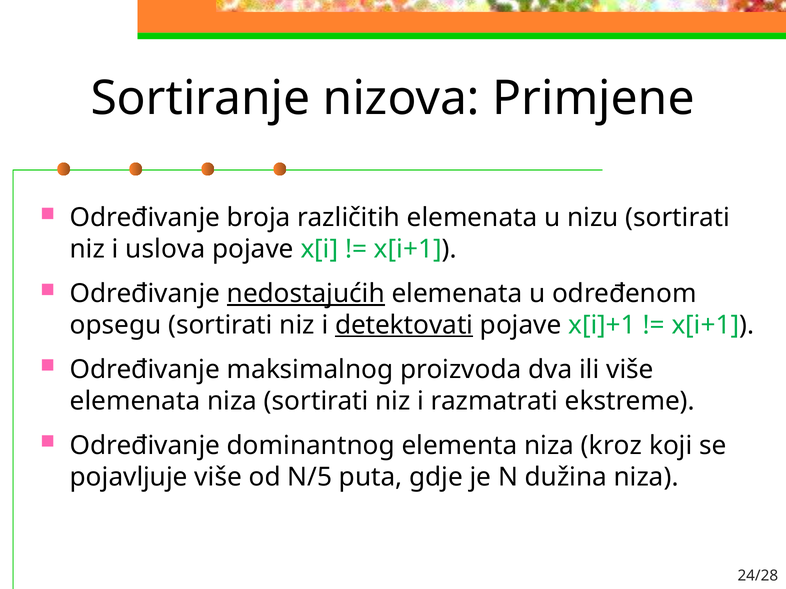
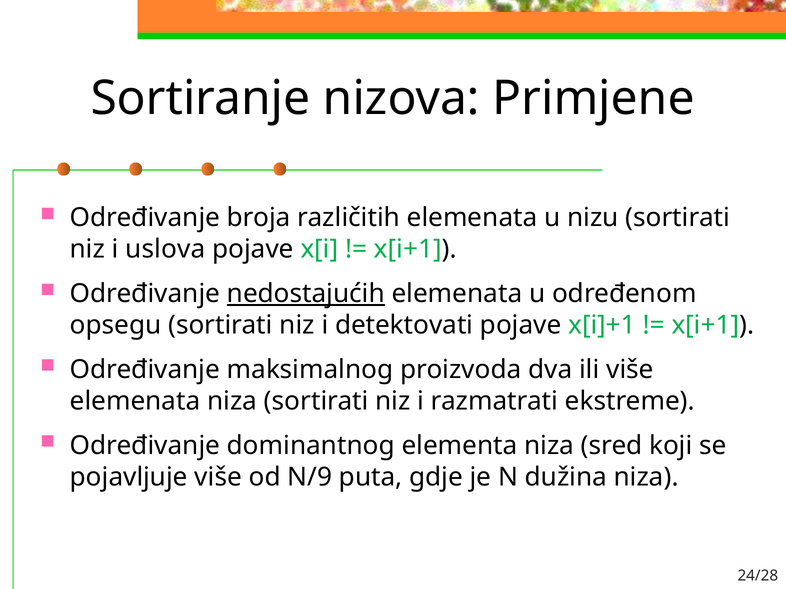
detektovati underline: present -> none
kroz: kroz -> sred
N/5: N/5 -> N/9
